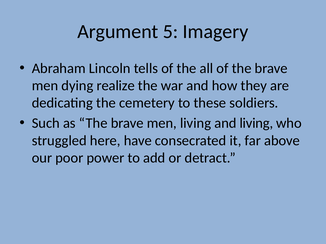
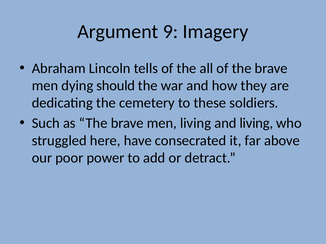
5: 5 -> 9
realize: realize -> should
